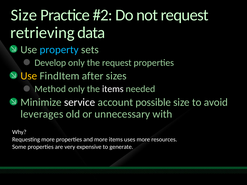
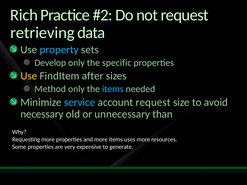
Size at (24, 15): Size -> Rich
the request: request -> specific
items at (113, 89) colour: white -> light blue
service colour: white -> light blue
account possible: possible -> request
leverages: leverages -> necessary
with: with -> than
